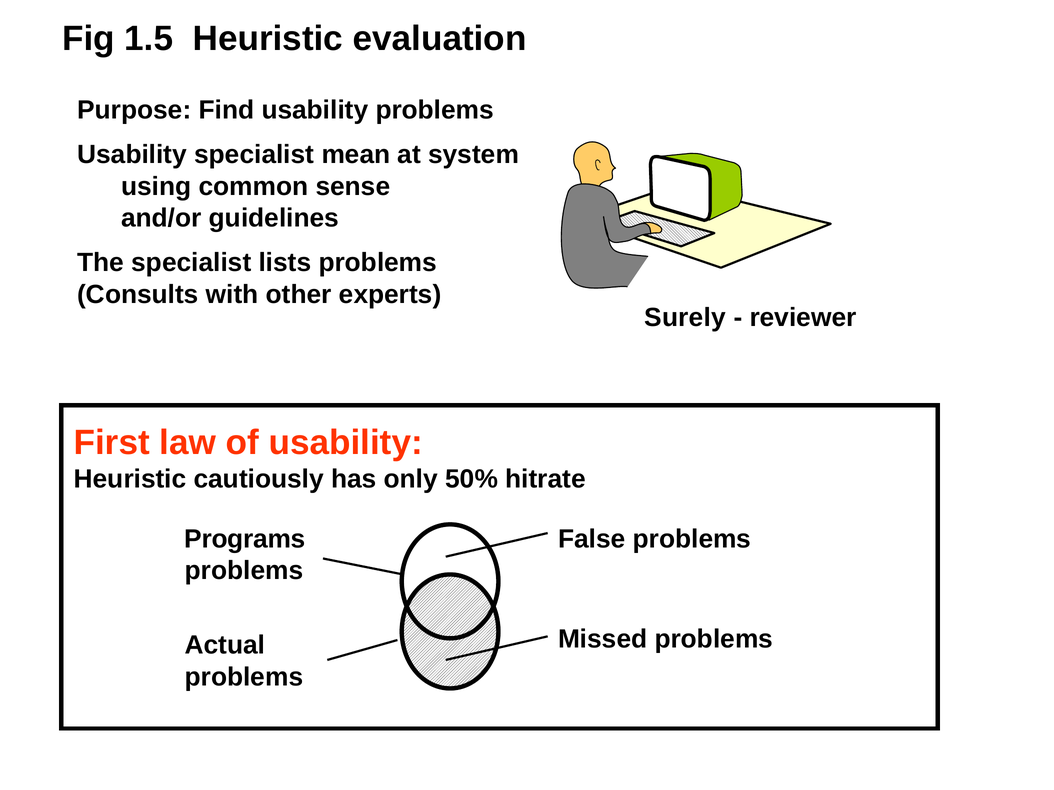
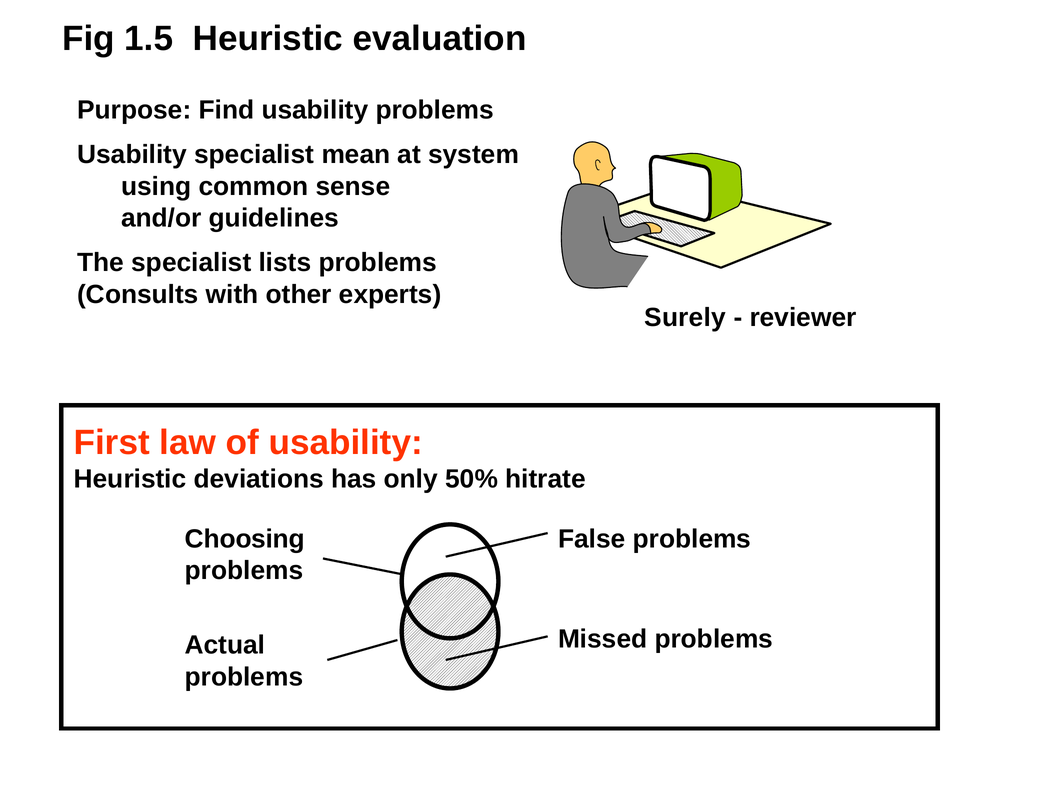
cautiously: cautiously -> deviations
Programs: Programs -> Choosing
